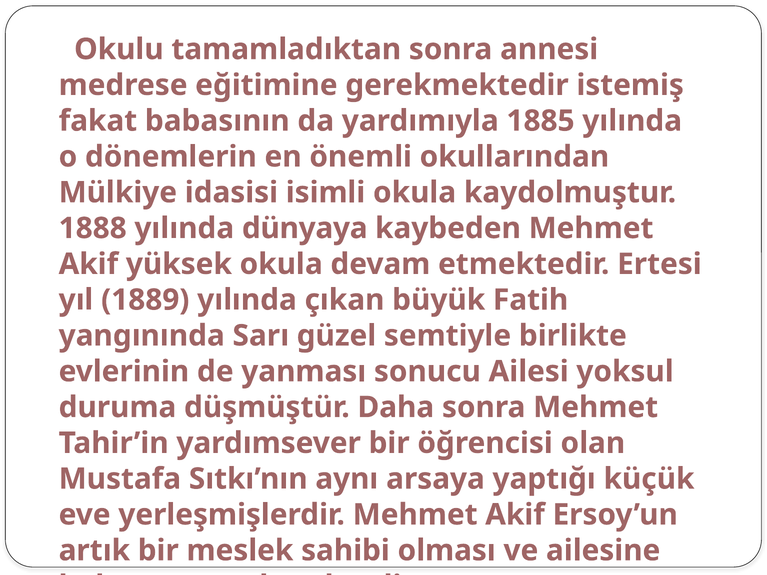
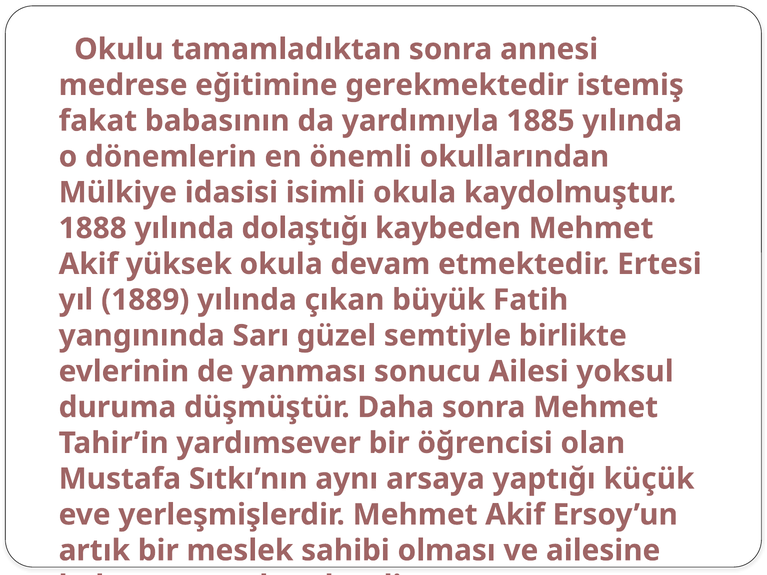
dünyaya: dünyaya -> dolaştığı
